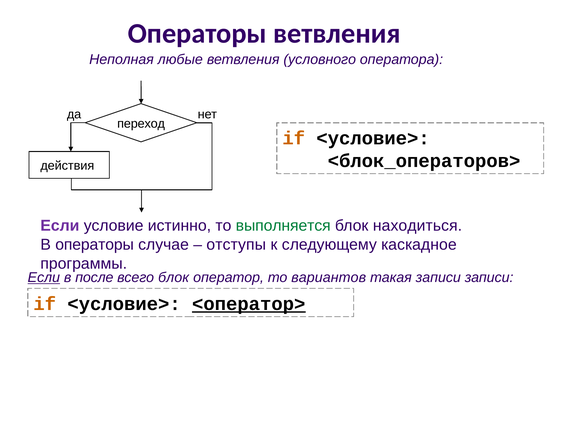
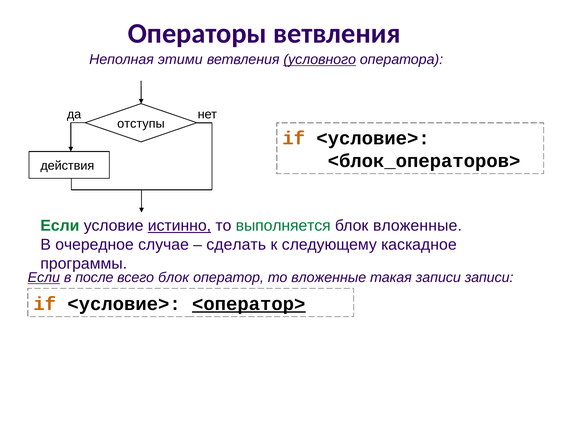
любые: любые -> этими
условного underline: none -> present
переход: переход -> отступы
Если at (60, 226) colour: purple -> green
истинно underline: none -> present
блок находиться: находиться -> вложенные
В операторы: операторы -> очередное
отступы: отступы -> сделать
то вариантов: вариантов -> вложенные
